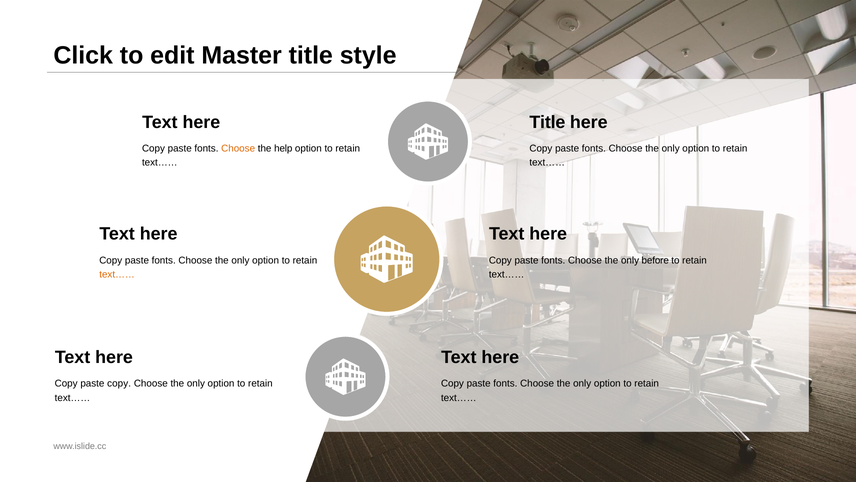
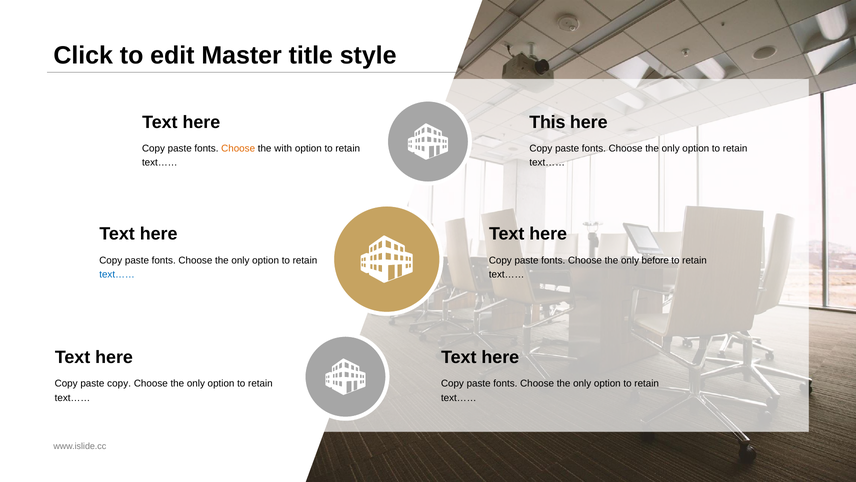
Title at (547, 122): Title -> This
help: help -> with
text…… at (117, 274) colour: orange -> blue
